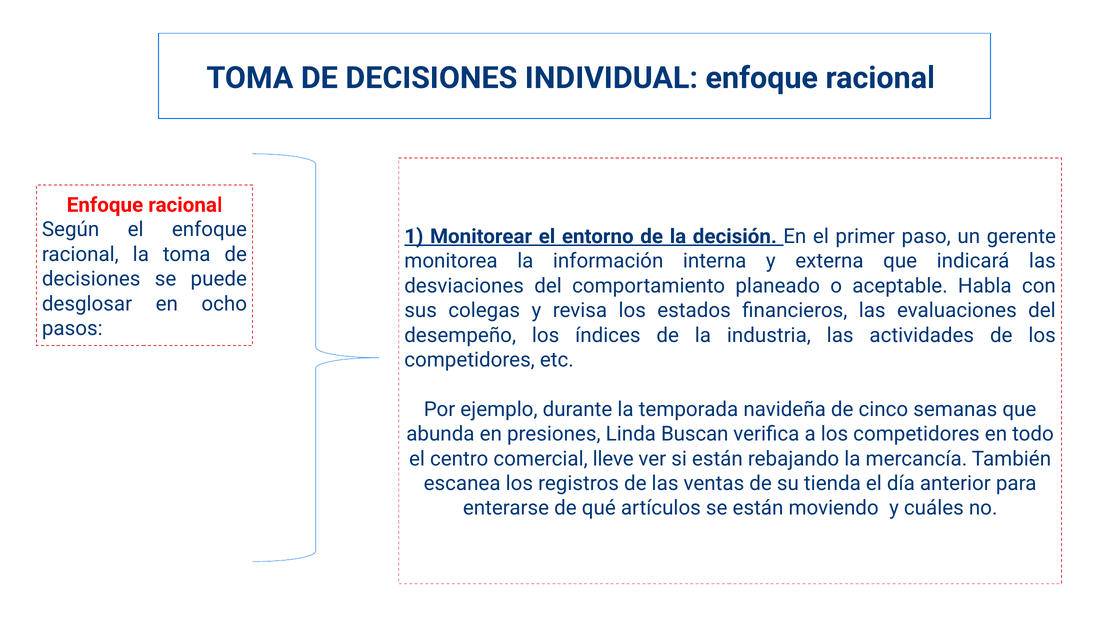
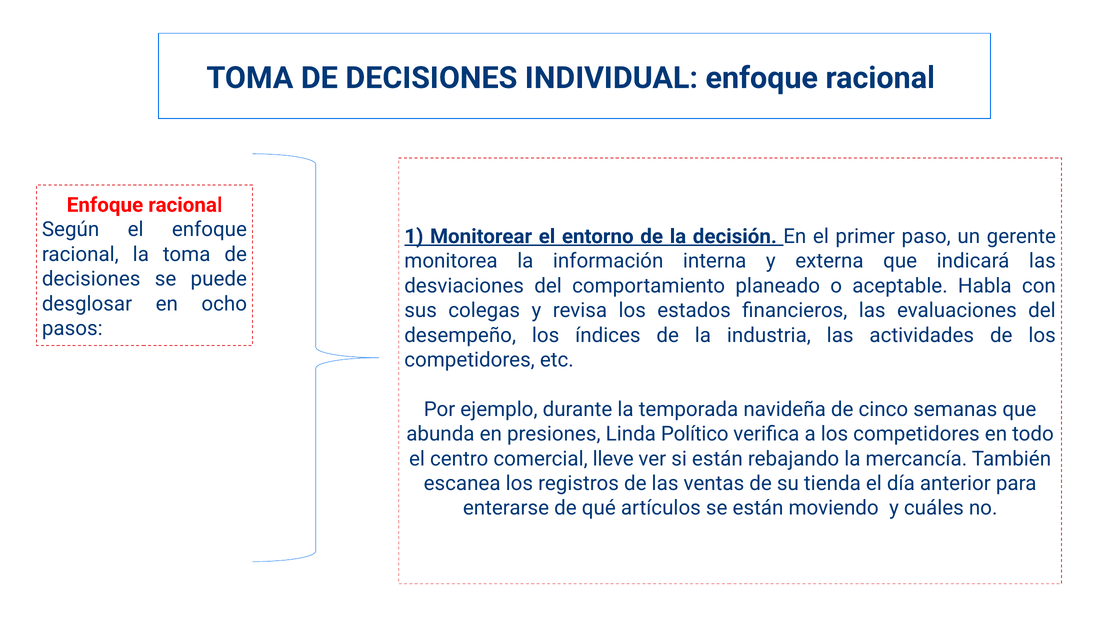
Buscan: Buscan -> Político
